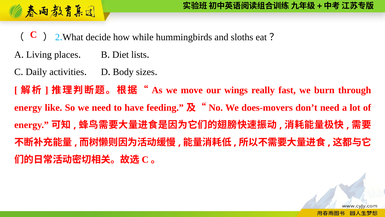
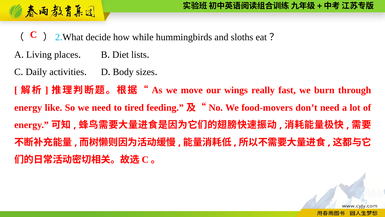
have: have -> tired
does-movers: does-movers -> food-movers
